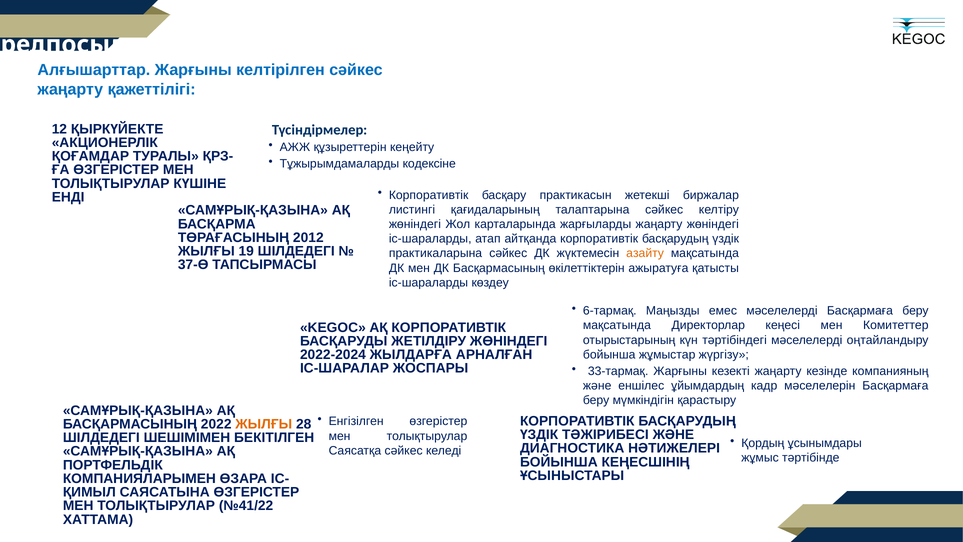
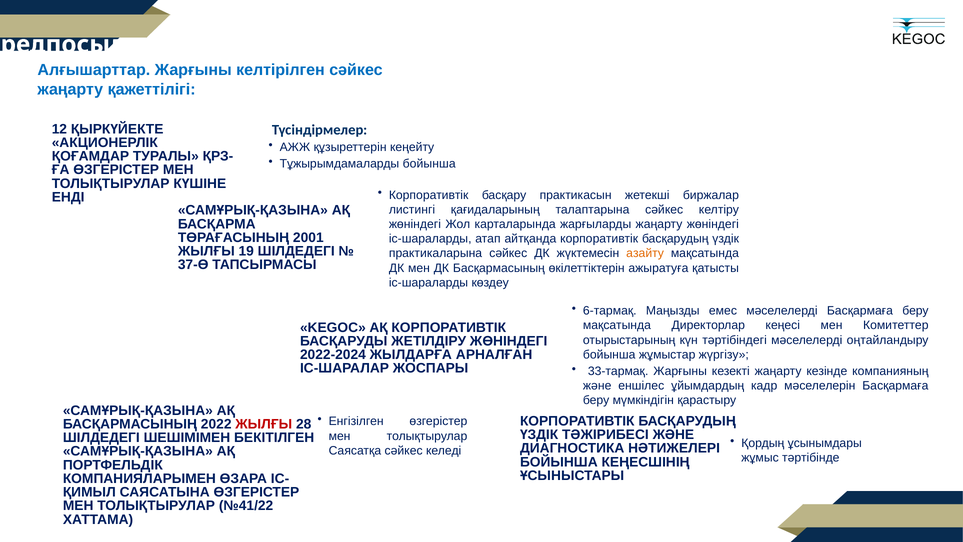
Тұжырымдамаларды кодексіне: кодексіне -> бойынша
2012: 2012 -> 2001
ЖЫЛҒЫ at (264, 424) colour: orange -> red
